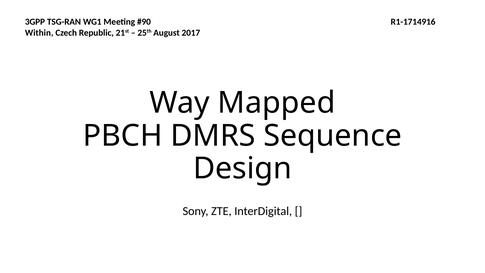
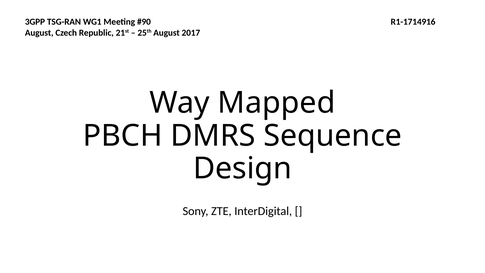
Within at (39, 33): Within -> August
